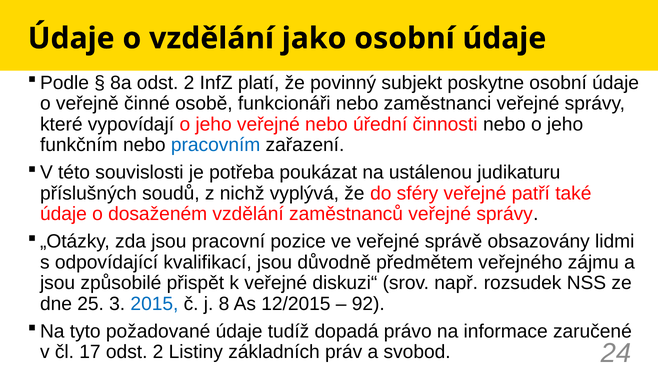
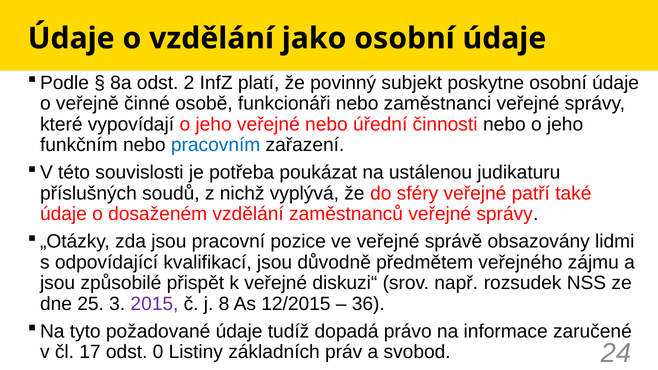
2015 colour: blue -> purple
92: 92 -> 36
17 odst 2: 2 -> 0
